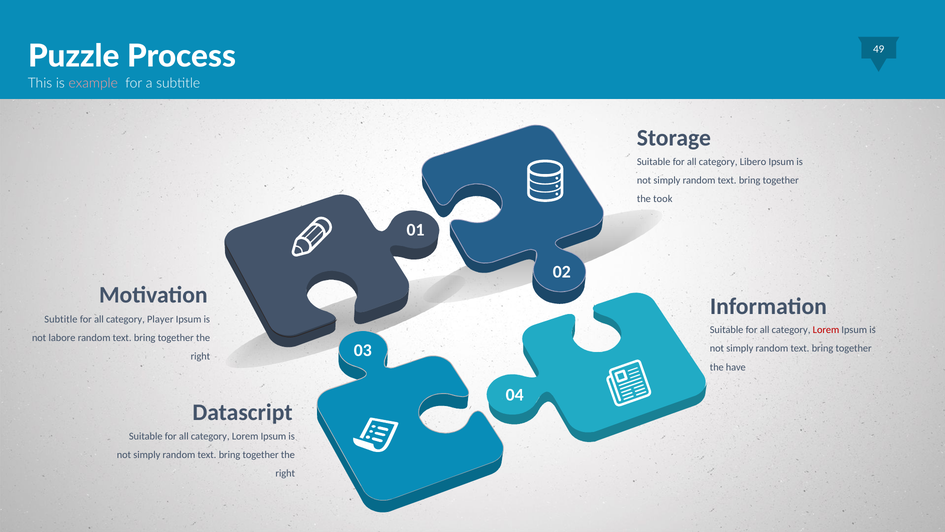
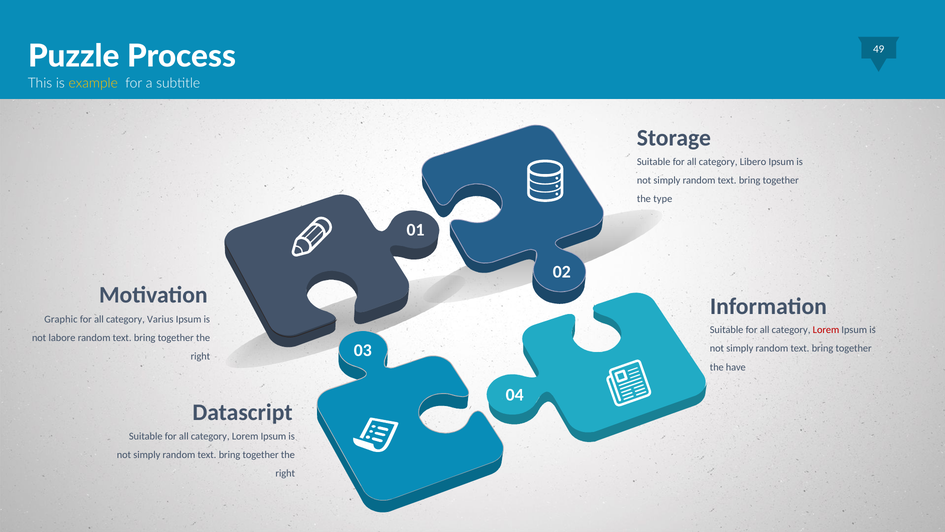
example colour: pink -> yellow
took: took -> type
Subtitle at (61, 319): Subtitle -> Graphic
Player: Player -> Varius
